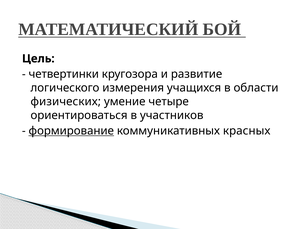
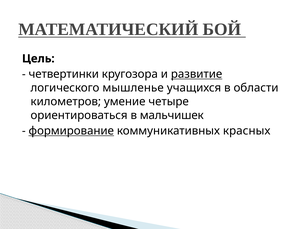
развитие underline: none -> present
измерения: измерения -> мышленье
физических: физических -> километров
участников: участников -> мальчишек
